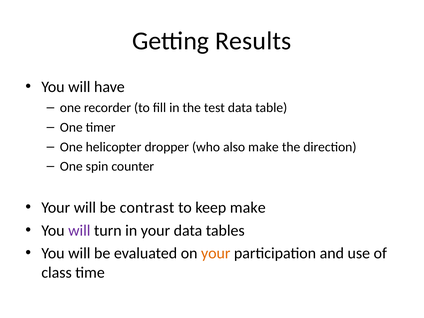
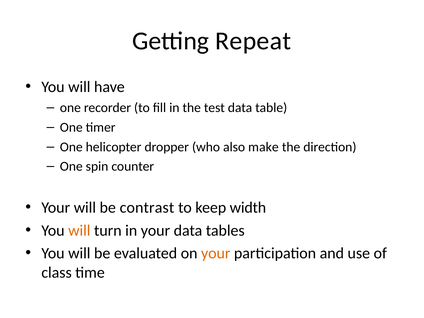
Results: Results -> Repeat
keep make: make -> width
will at (79, 230) colour: purple -> orange
